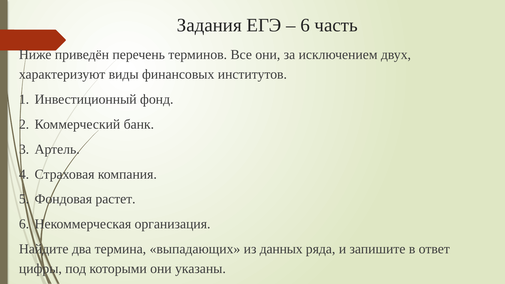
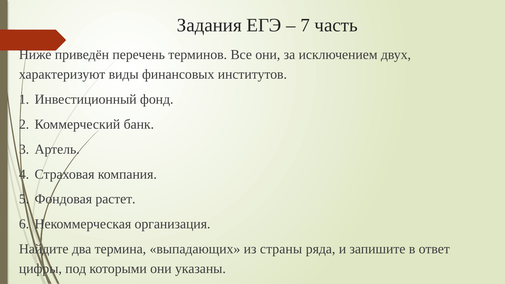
6 at (305, 25): 6 -> 7
данных: данных -> страны
